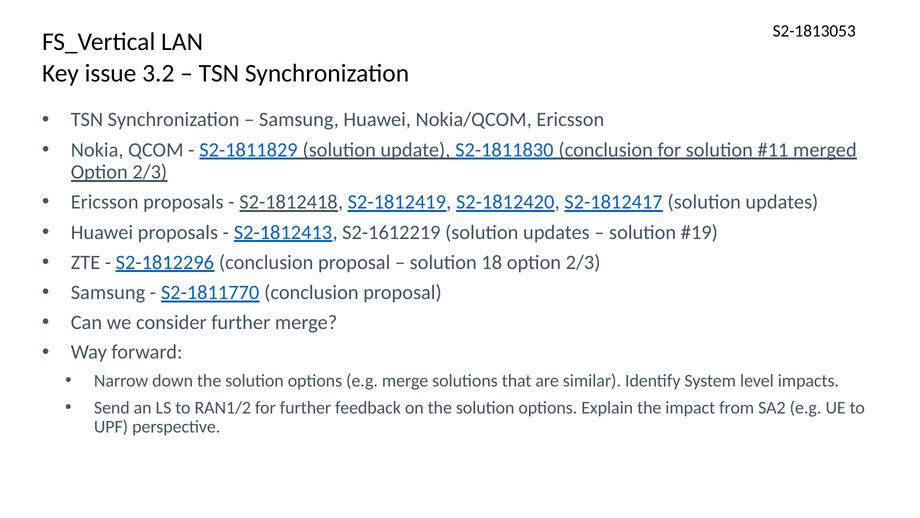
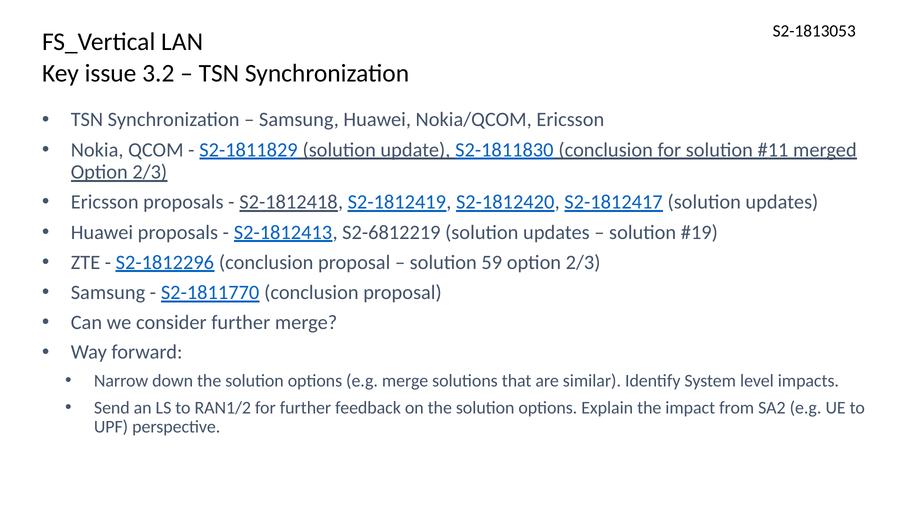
S2-1612219: S2-1612219 -> S2-6812219
18: 18 -> 59
